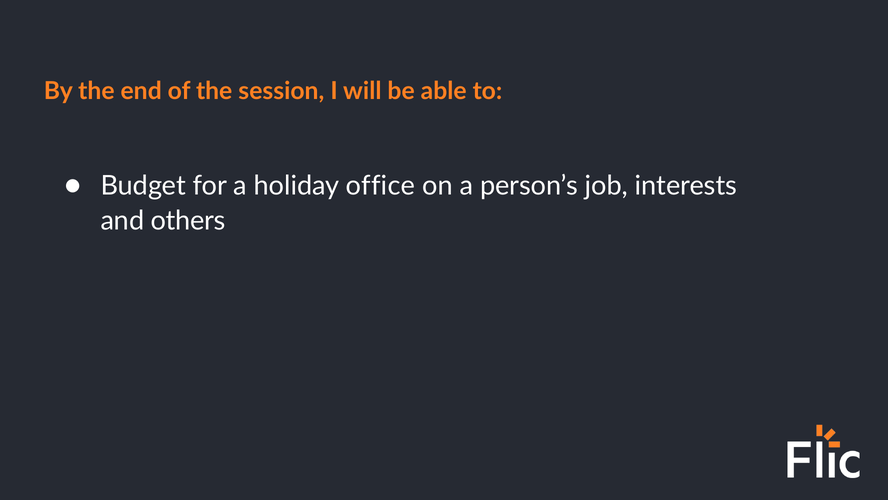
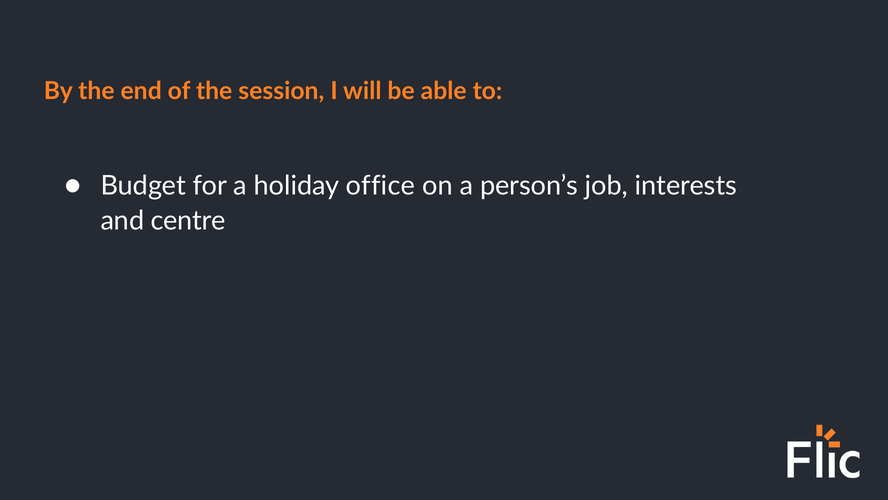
others: others -> centre
